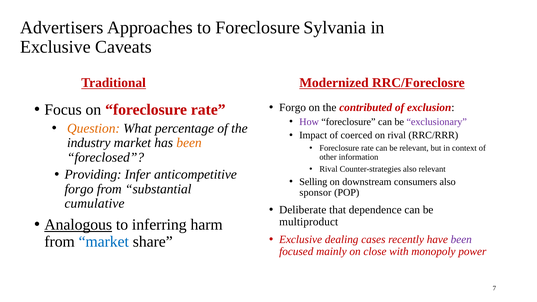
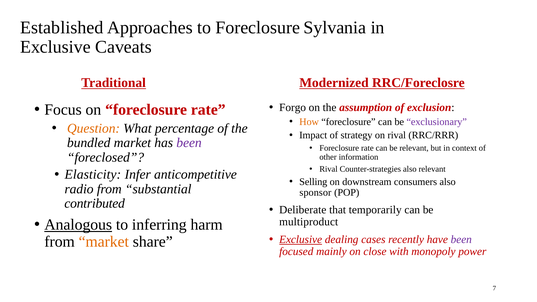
Advertisers: Advertisers -> Established
contributed: contributed -> assumption
How colour: purple -> orange
coerced: coerced -> strategy
industry: industry -> bundled
been at (189, 143) colour: orange -> purple
Providing: Providing -> Elasticity
forgo at (79, 189): forgo -> radio
cumulative: cumulative -> contributed
dependence: dependence -> temporarily
Exclusive at (301, 240) underline: none -> present
market at (104, 242) colour: blue -> orange
